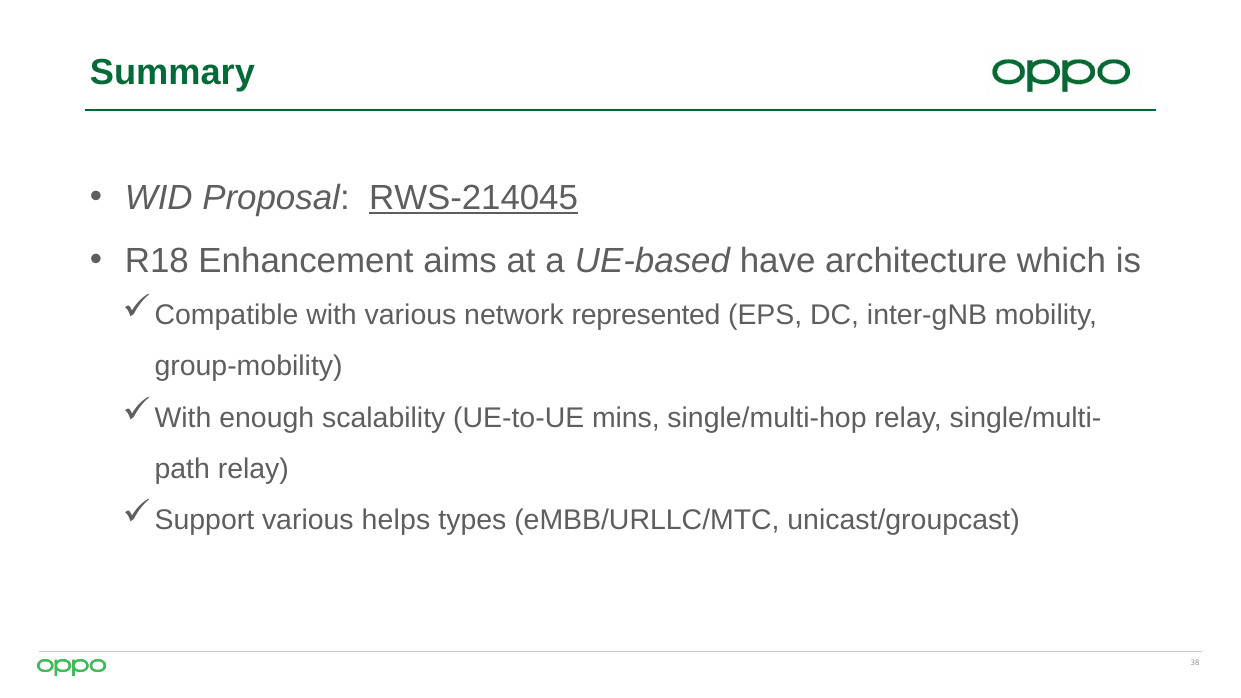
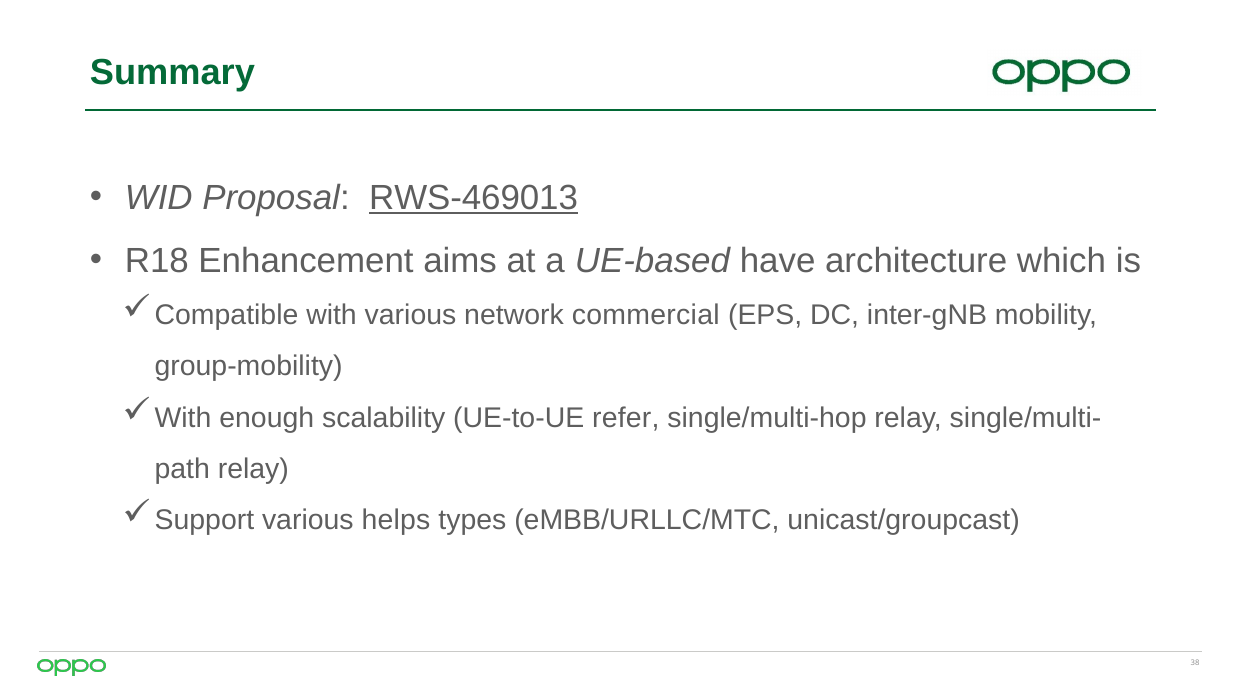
RWS-214045: RWS-214045 -> RWS-469013
represented: represented -> commercial
mins: mins -> refer
